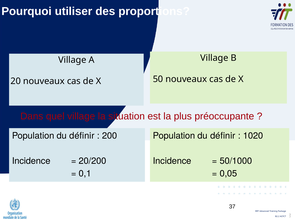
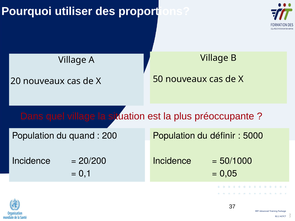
définir at (82, 136): définir -> quand
1020: 1020 -> 5000
